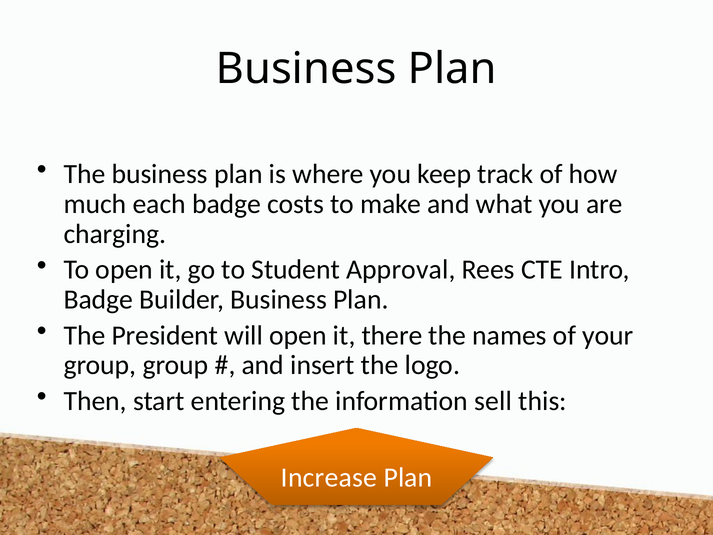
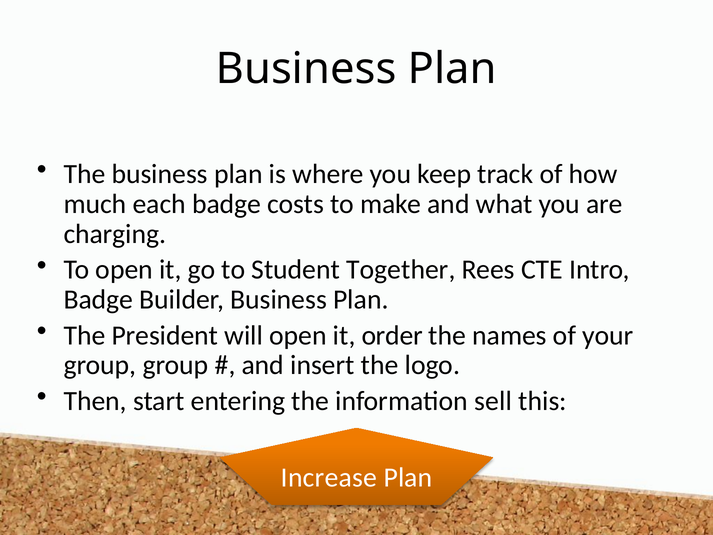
Approval: Approval -> Together
there: there -> order
